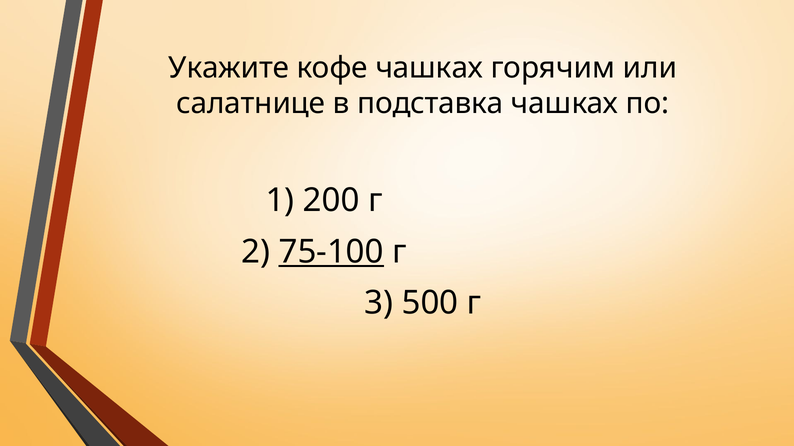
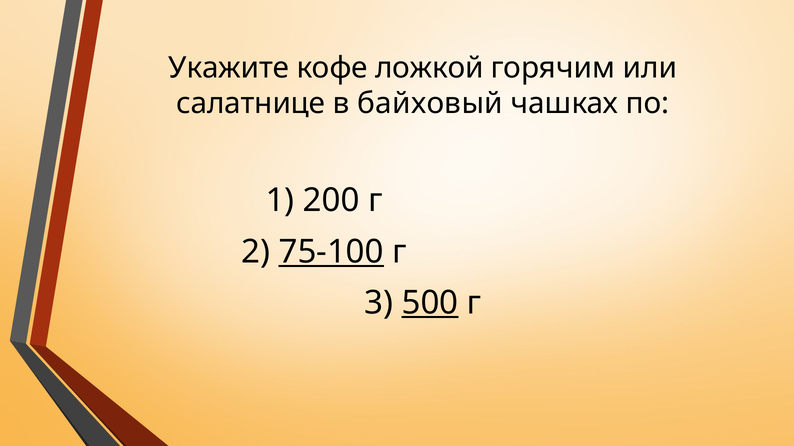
кофе чашках: чашках -> ложкой
подставка: подставка -> байховый
500 underline: none -> present
